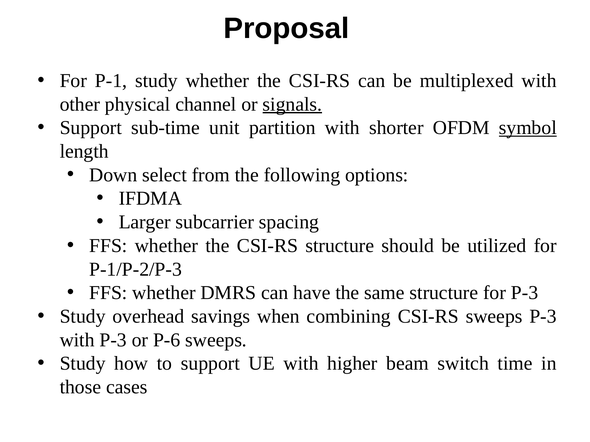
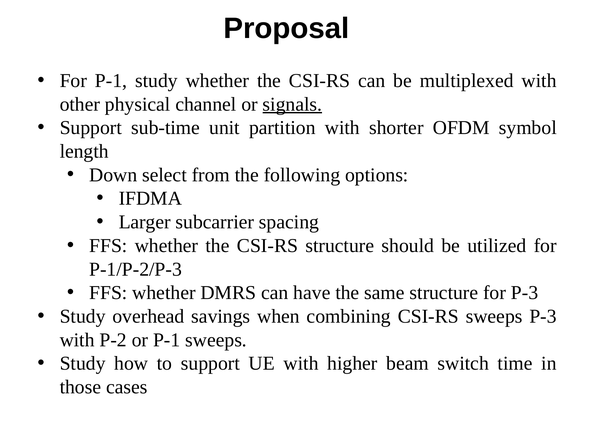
symbol underline: present -> none
with P-3: P-3 -> P-2
or P-6: P-6 -> P-1
